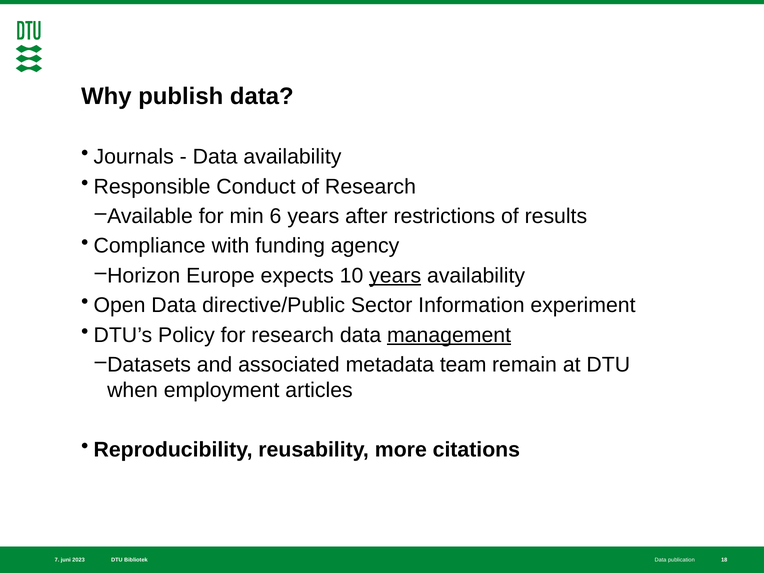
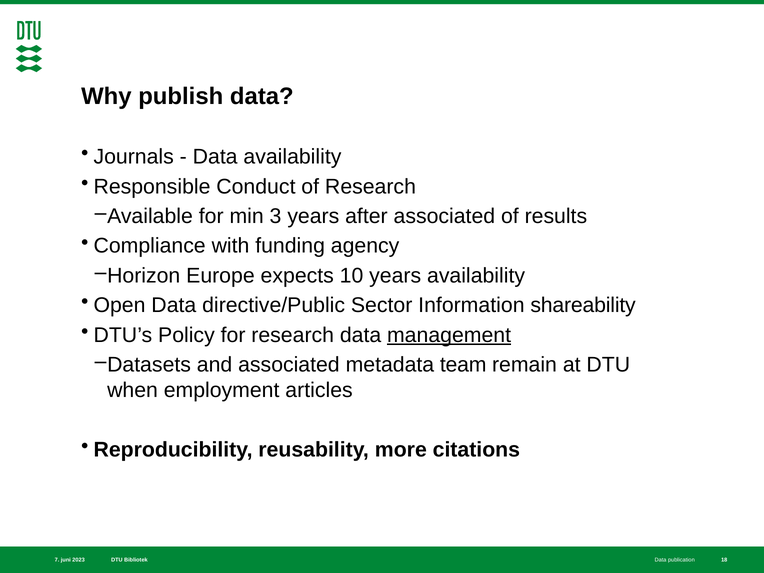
6: 6 -> 3
after restrictions: restrictions -> associated
years at (395, 276) underline: present -> none
experiment: experiment -> shareability
